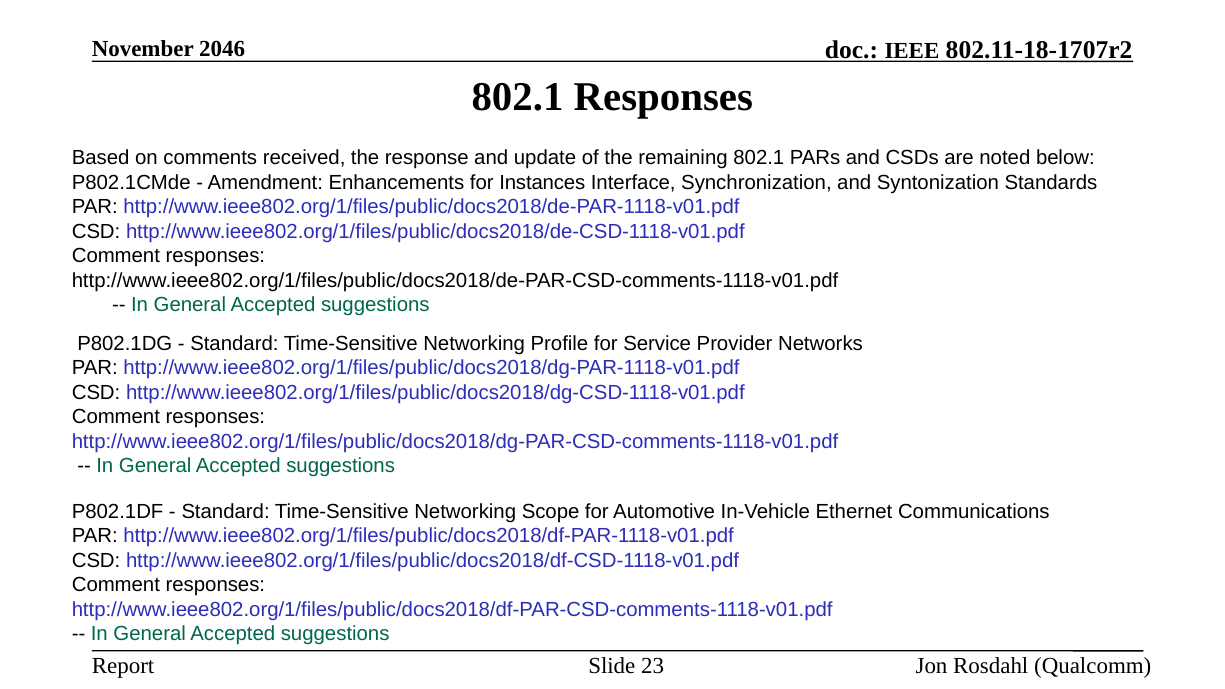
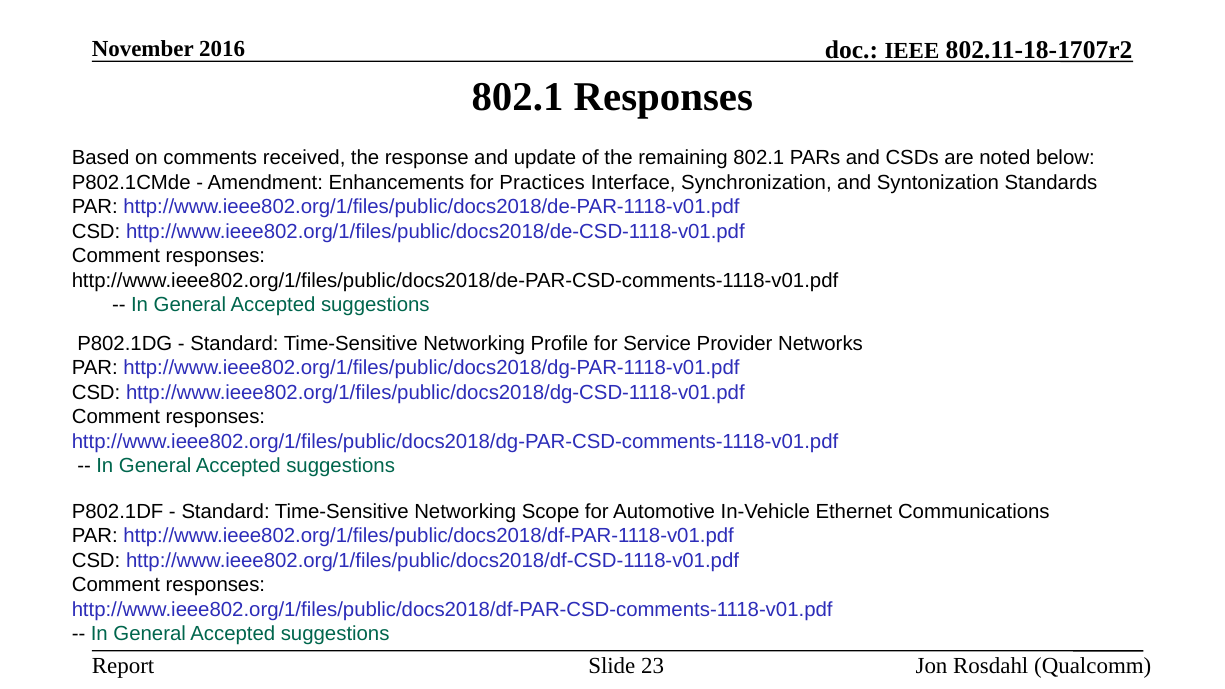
2046: 2046 -> 2016
Instances: Instances -> Practices
